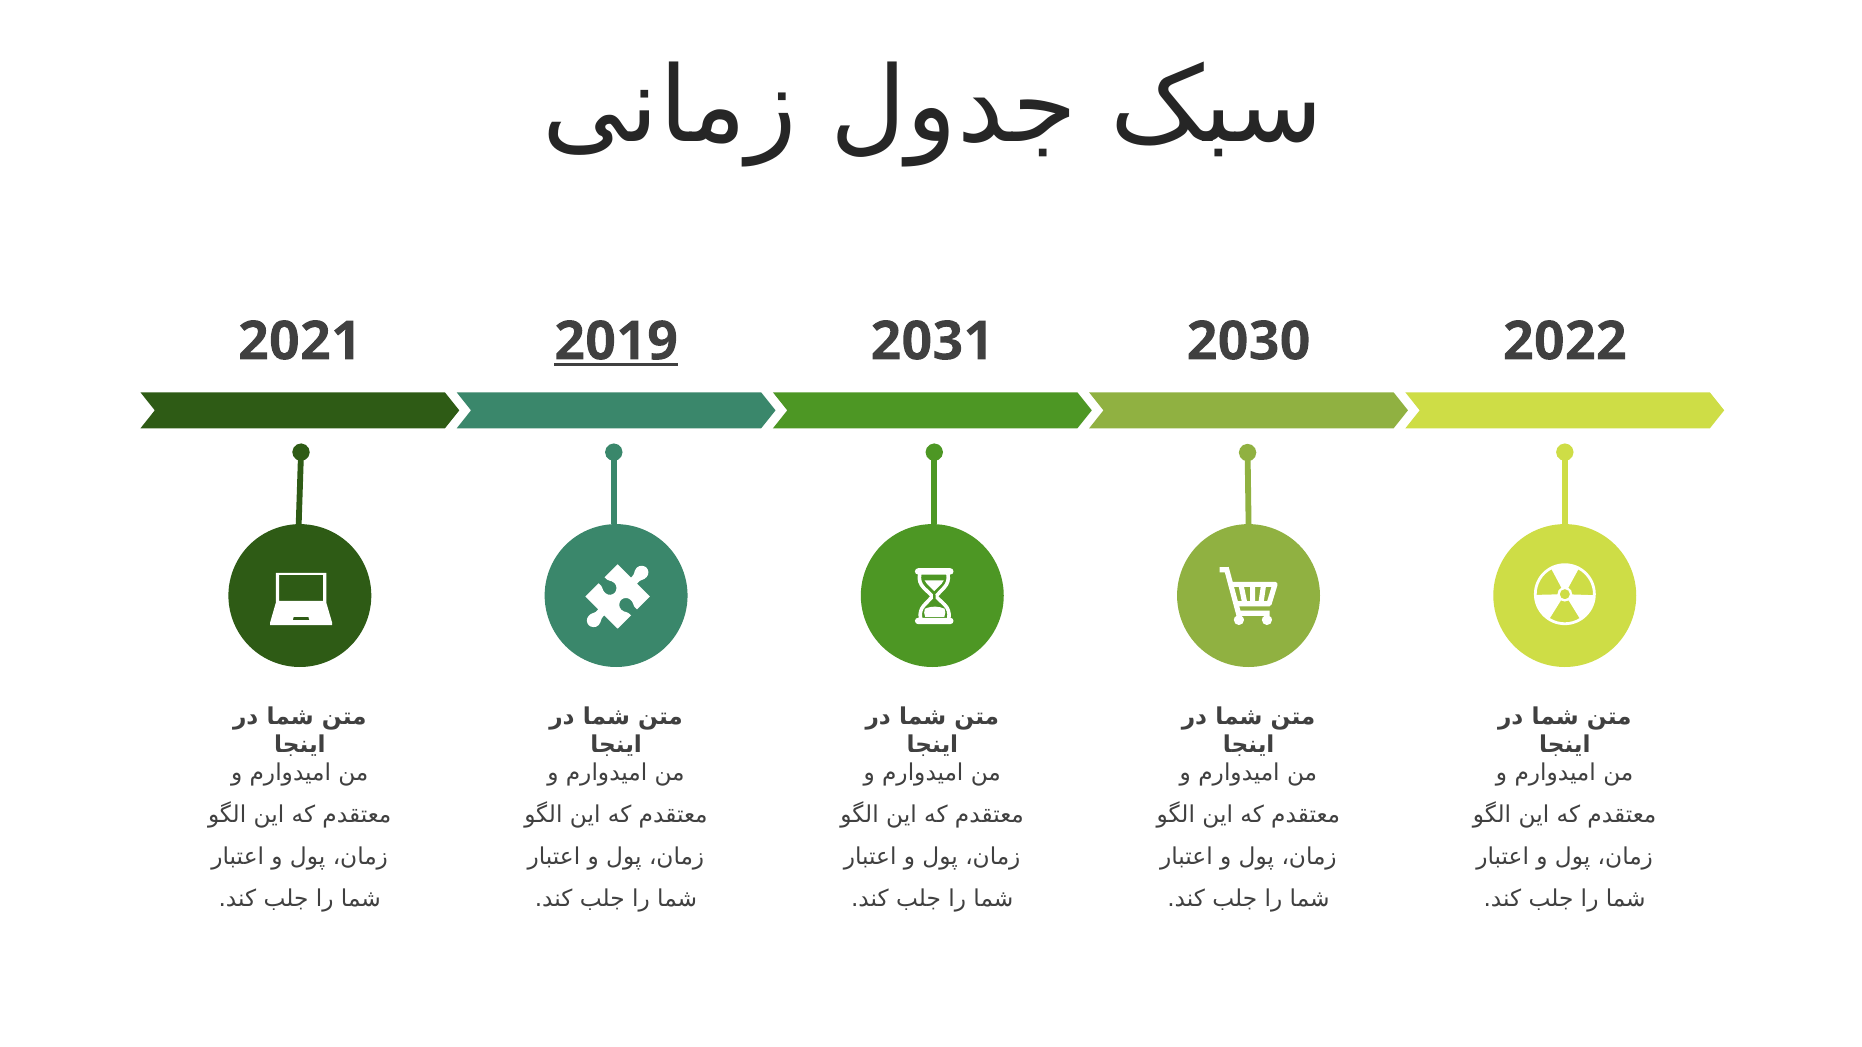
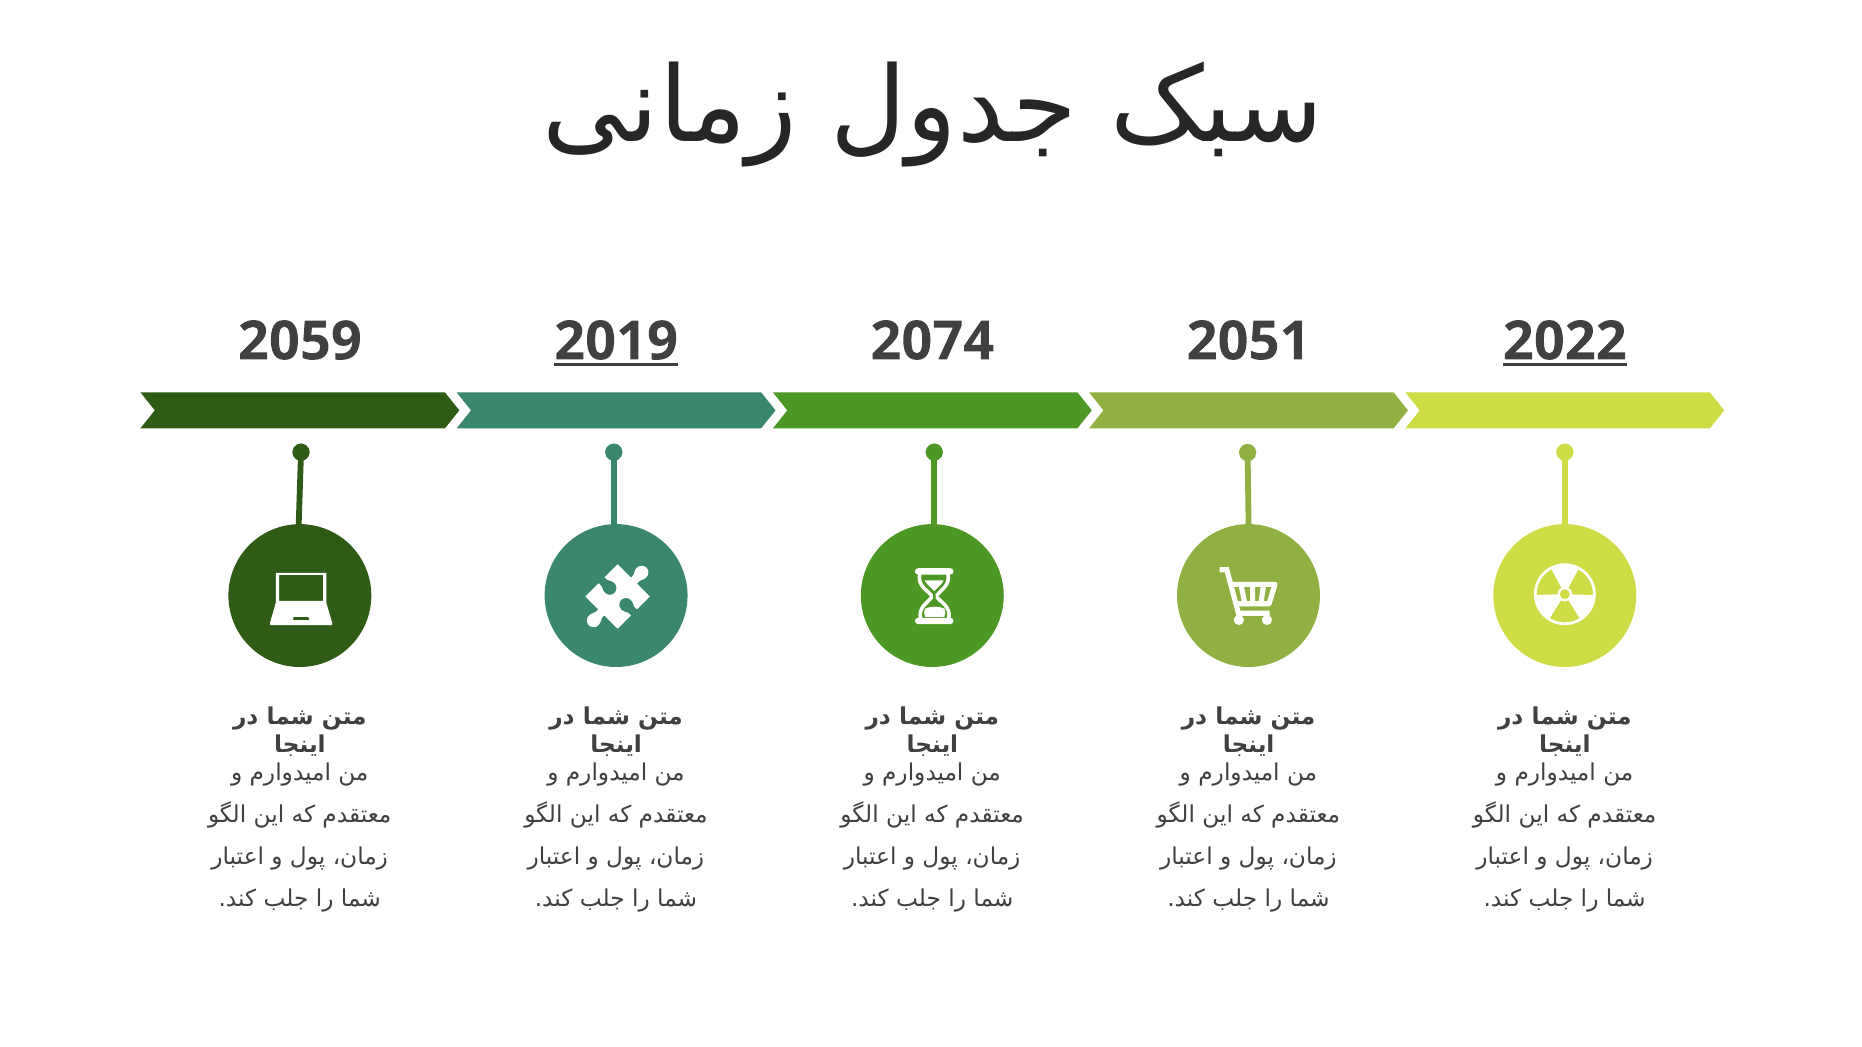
2021: 2021 -> 2059
2031: 2031 -> 2074
2030: 2030 -> 2051
2022 underline: none -> present
